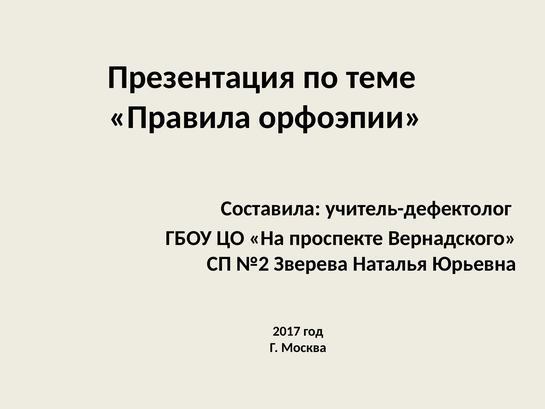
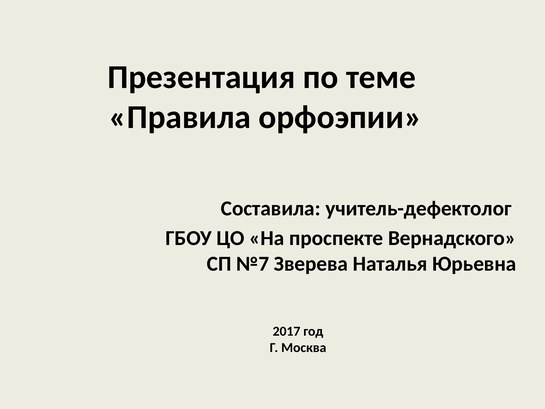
№2: №2 -> №7
